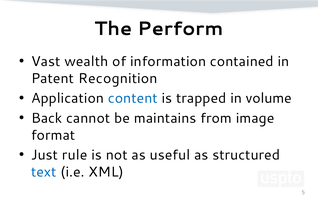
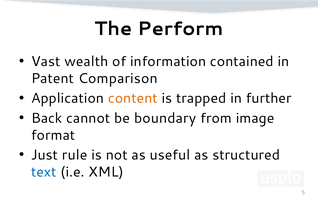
Recognition: Recognition -> Comparison
content colour: blue -> orange
volume: volume -> further
maintains: maintains -> boundary
